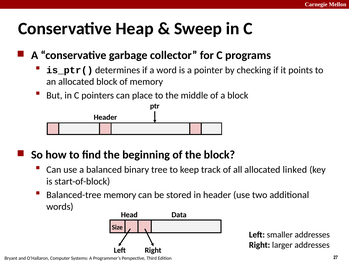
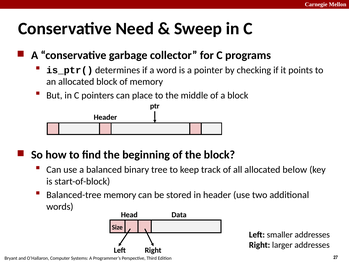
Heap: Heap -> Need
linked: linked -> below
